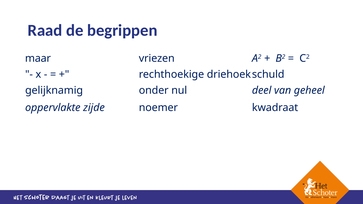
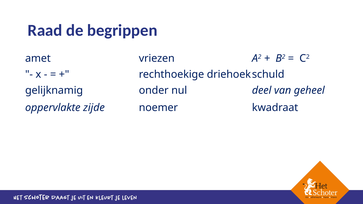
maar: maar -> amet
